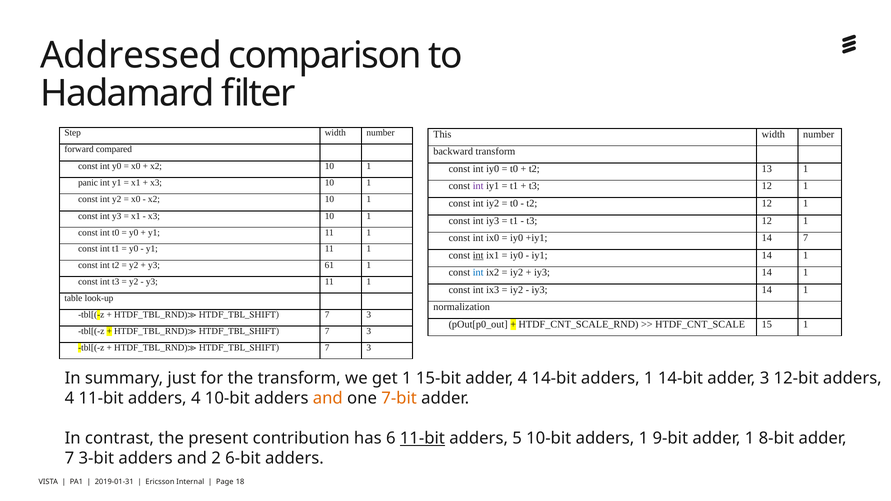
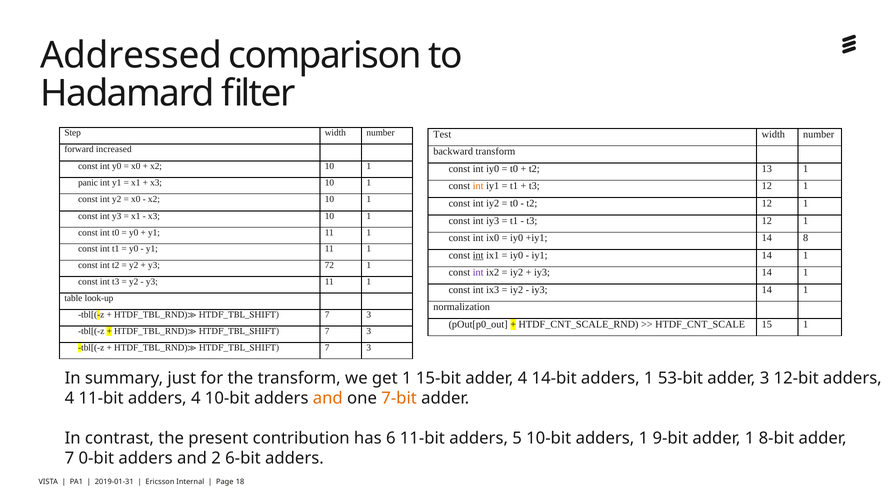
This: This -> Test
compared: compared -> increased
int at (478, 186) colour: purple -> orange
14 7: 7 -> 8
61: 61 -> 72
int at (478, 273) colour: blue -> purple
1 14-bit: 14-bit -> 53-bit
11-bit at (422, 438) underline: present -> none
3-bit: 3-bit -> 0-bit
